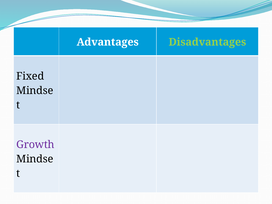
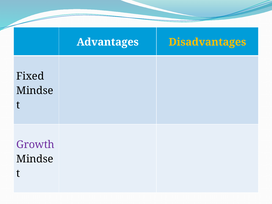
Disadvantages colour: light green -> yellow
